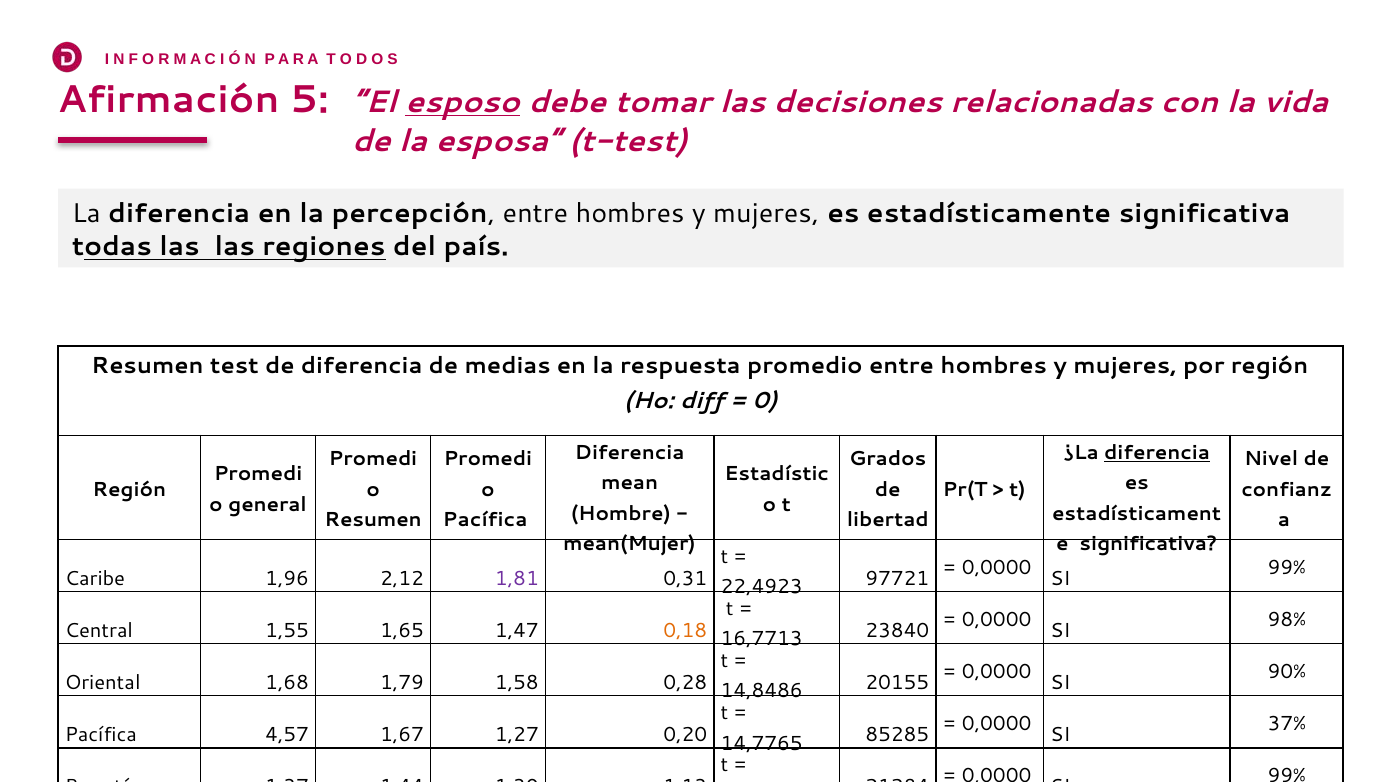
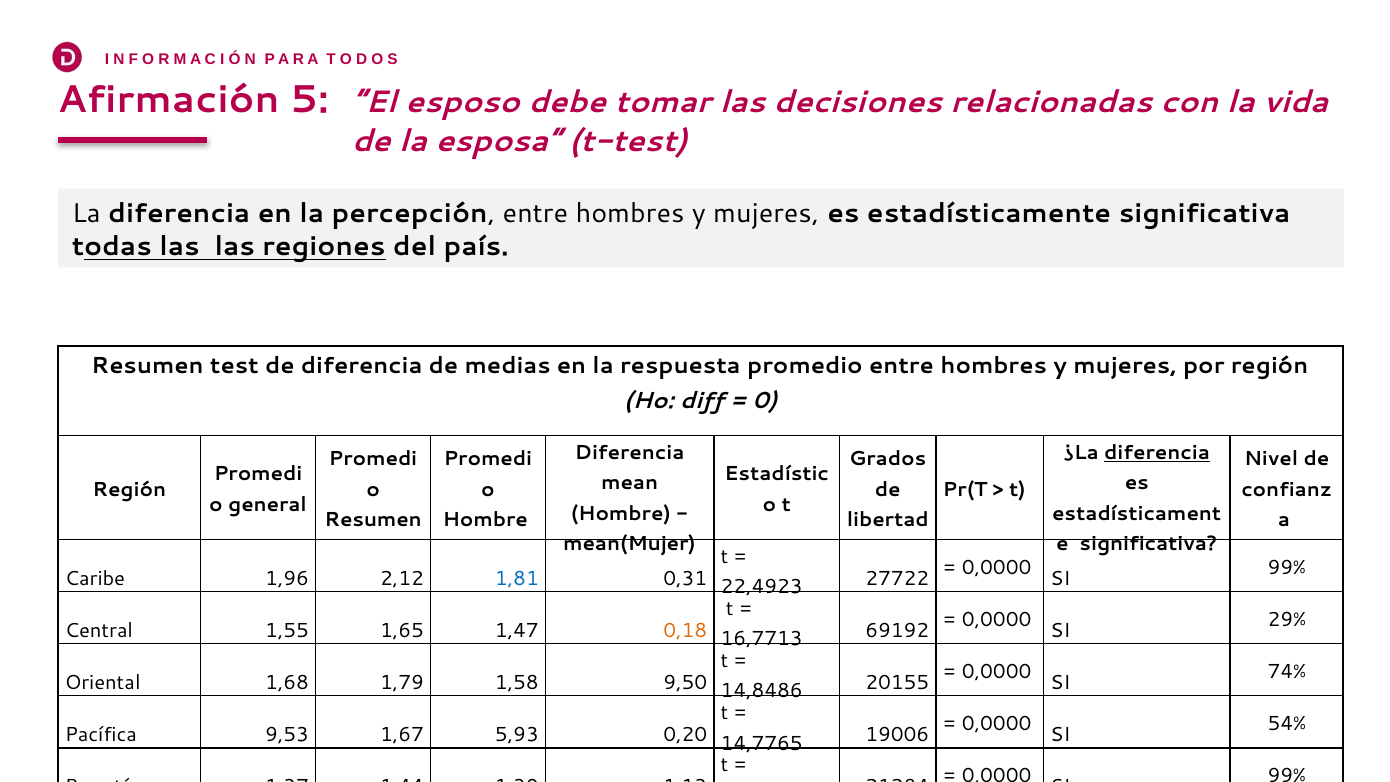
esposo underline: present -> none
Pacífica at (485, 520): Pacífica -> Hombre
1,81 colour: purple -> blue
97721: 97721 -> 27722
98%: 98% -> 29%
23840: 23840 -> 69192
90%: 90% -> 74%
0,28: 0,28 -> 9,50
37%: 37% -> 54%
4,57: 4,57 -> 9,53
1,27: 1,27 -> 5,93
85285: 85285 -> 19006
